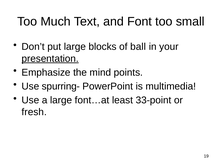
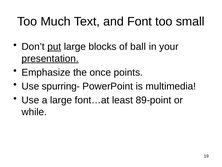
put underline: none -> present
mind: mind -> once
33-point: 33-point -> 89-point
fresh: fresh -> while
